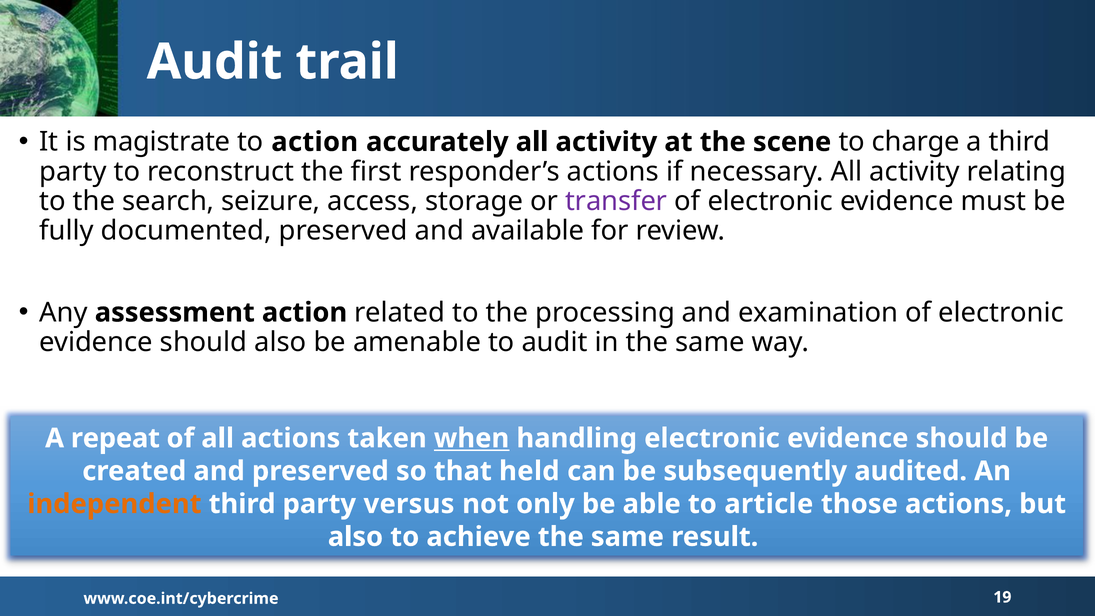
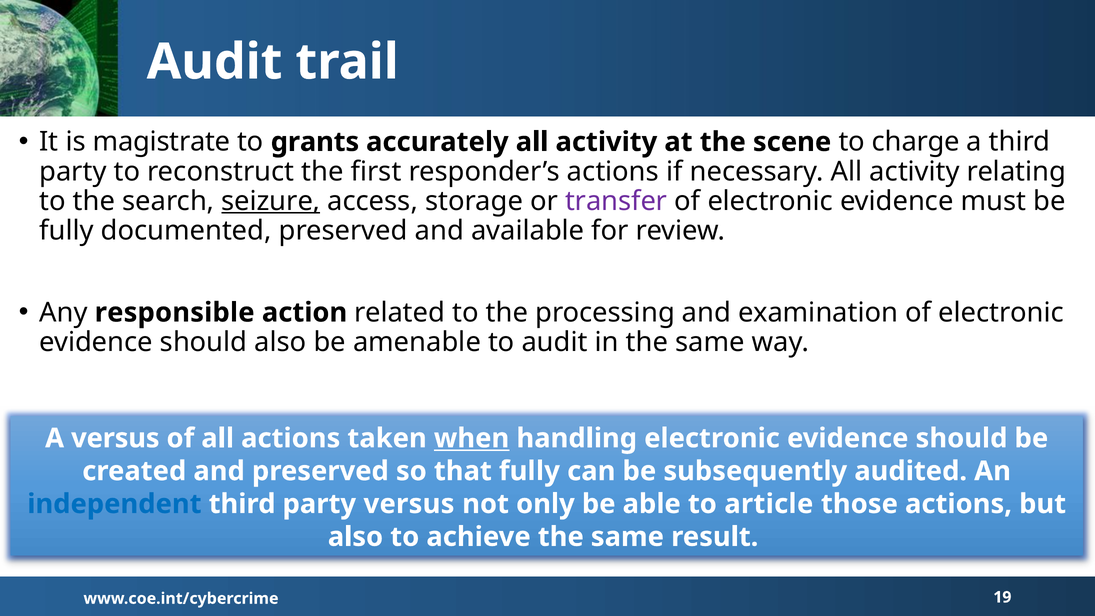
to action: action -> grants
seizure underline: none -> present
assessment: assessment -> responsible
A repeat: repeat -> versus
that held: held -> fully
independent colour: orange -> blue
